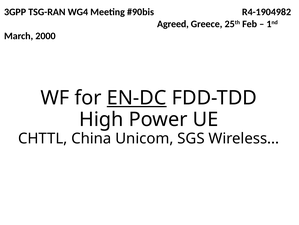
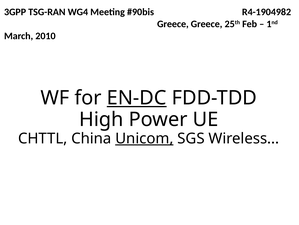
Agreed at (173, 24): Agreed -> Greece
2000: 2000 -> 2010
Unicom underline: none -> present
